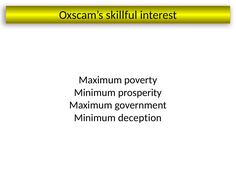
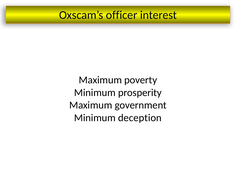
skillful: skillful -> officer
